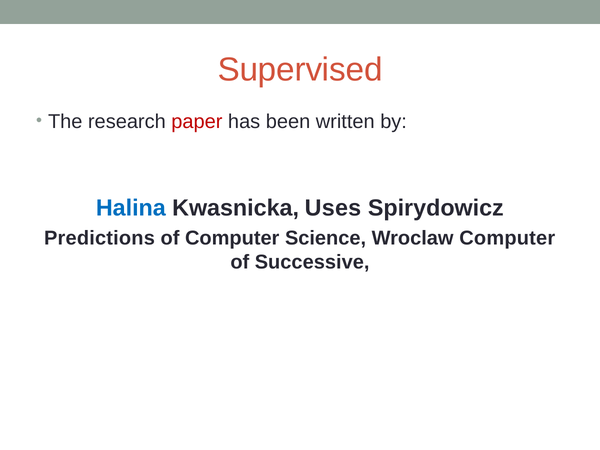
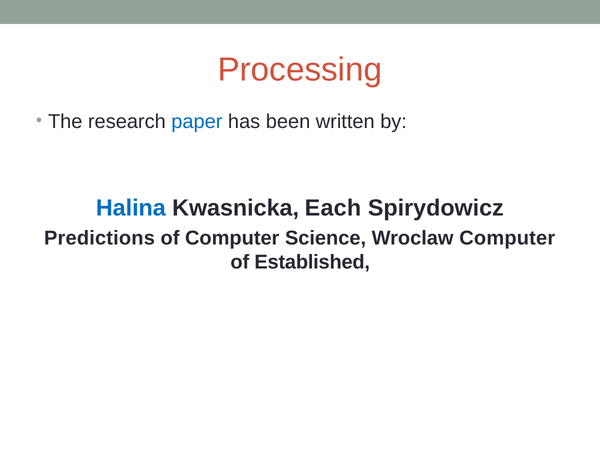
Supervised: Supervised -> Processing
paper colour: red -> blue
Uses: Uses -> Each
Successive: Successive -> Established
